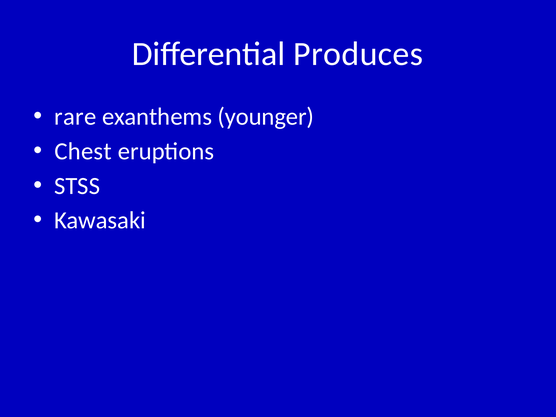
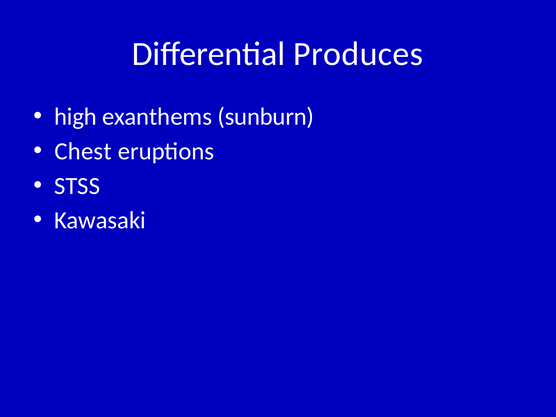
rare: rare -> high
younger: younger -> sunburn
